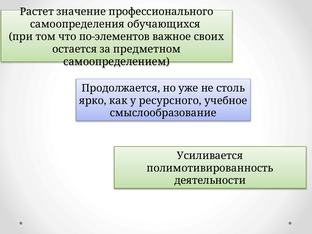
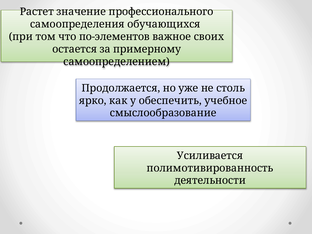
предметном: предметном -> примерному
ресурсного: ресурсного -> обеспечить
